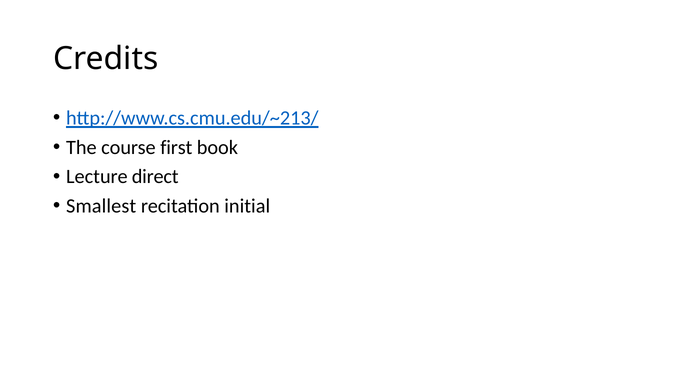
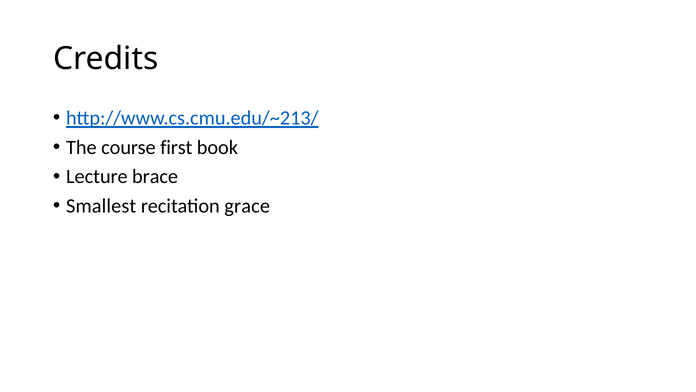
direct: direct -> brace
initial: initial -> grace
